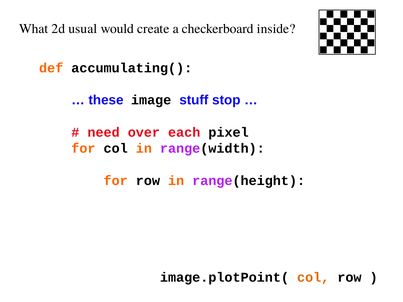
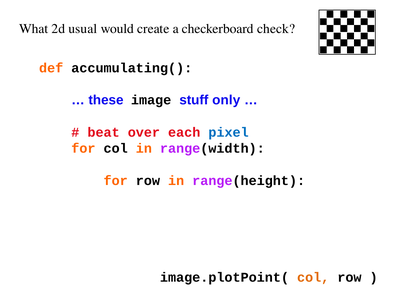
inside: inside -> check
stop: stop -> only
need: need -> beat
pixel colour: black -> blue
